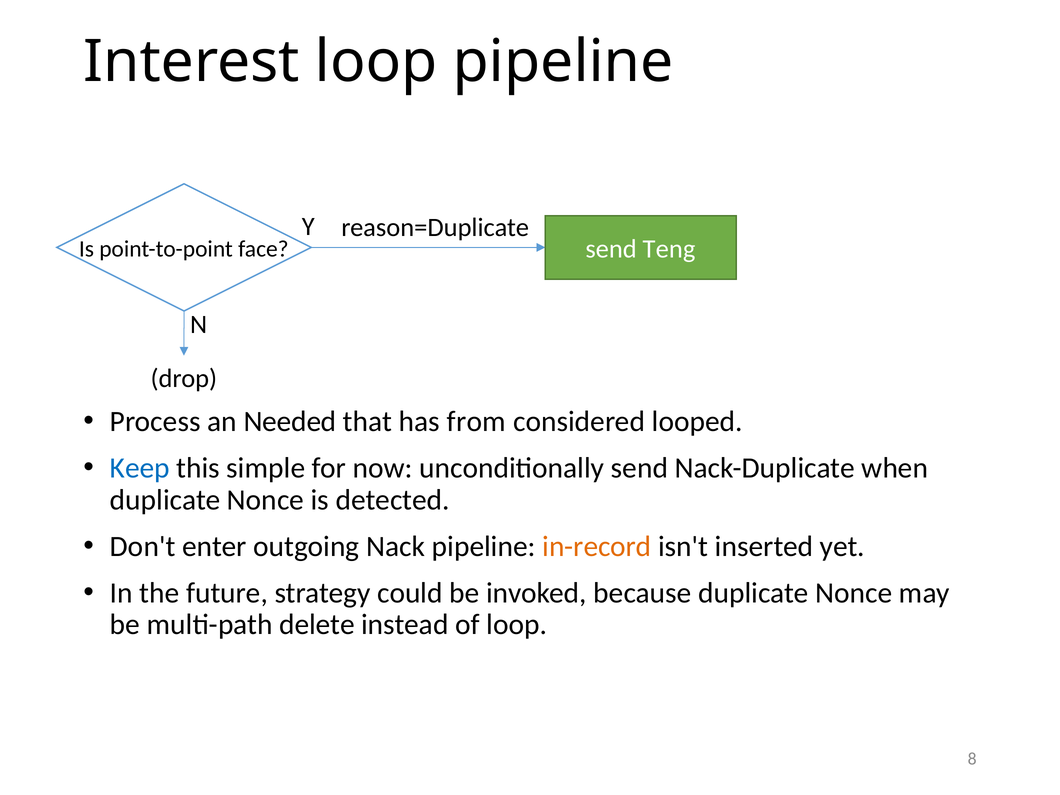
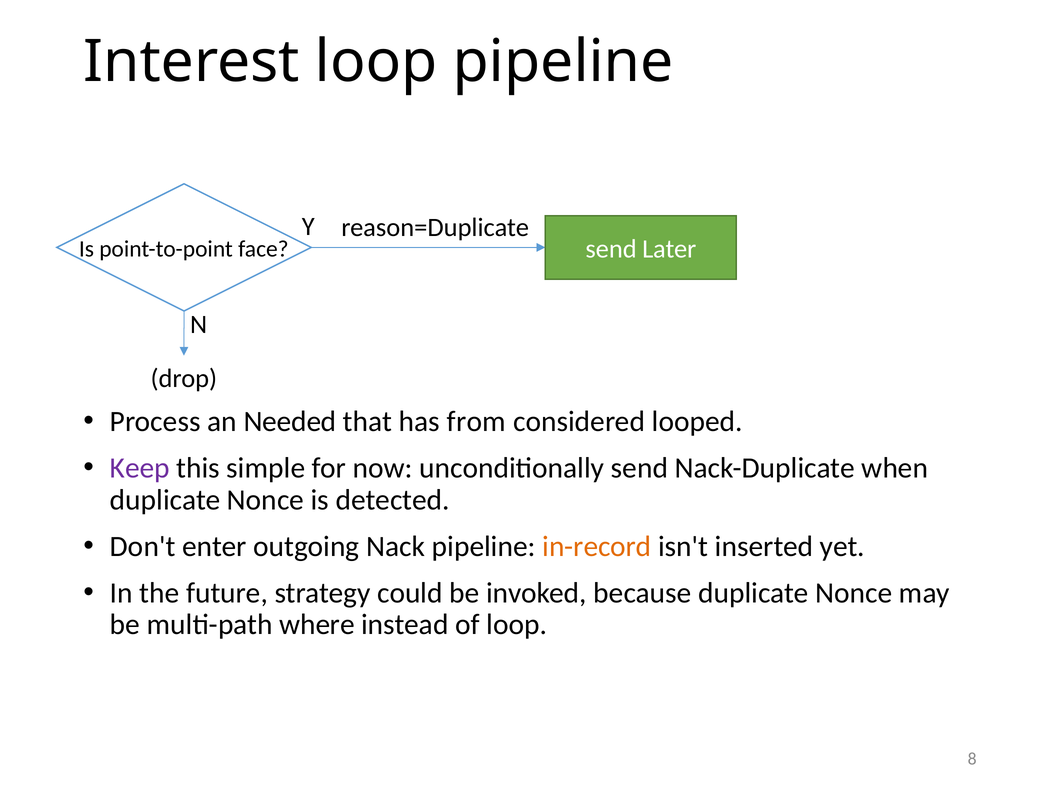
Teng: Teng -> Later
Keep colour: blue -> purple
delete: delete -> where
